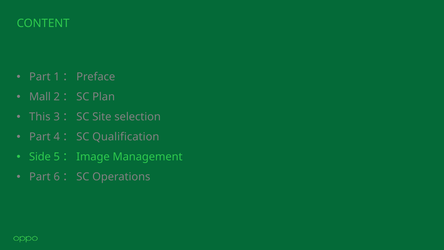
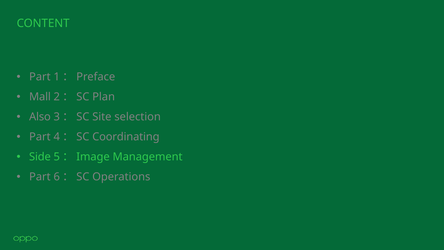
This: This -> Also
Qualification: Qualification -> Coordinating
